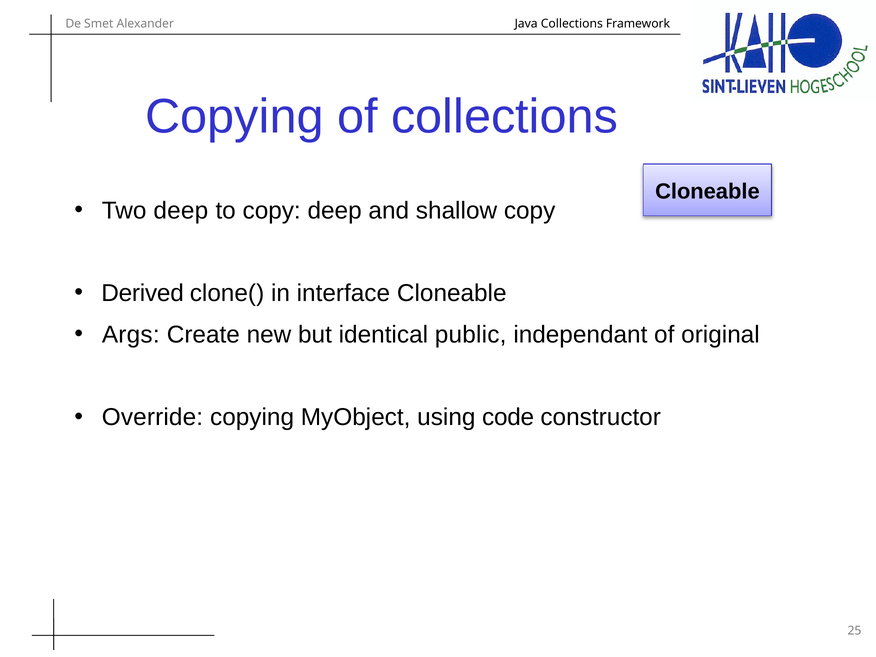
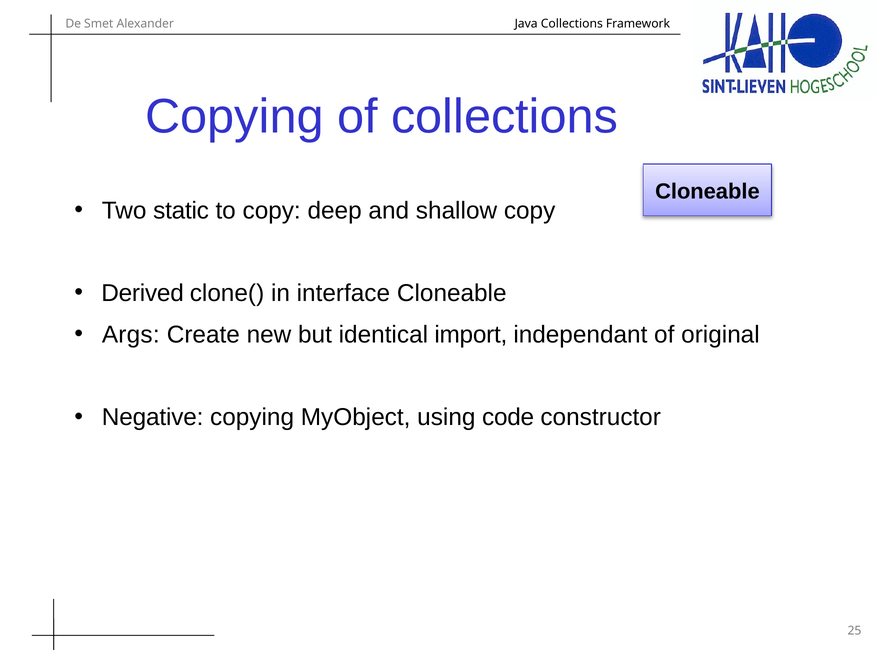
Two deep: deep -> static
public: public -> import
Override: Override -> Negative
